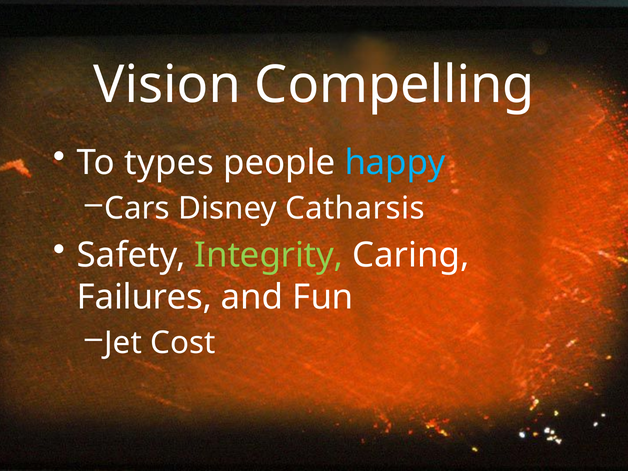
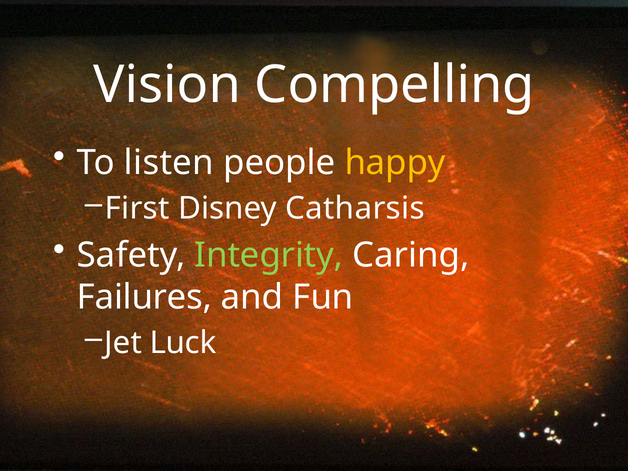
types: types -> listen
happy colour: light blue -> yellow
Cars: Cars -> First
Cost: Cost -> Luck
